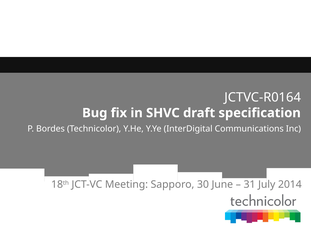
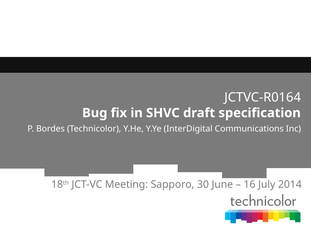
31: 31 -> 16
